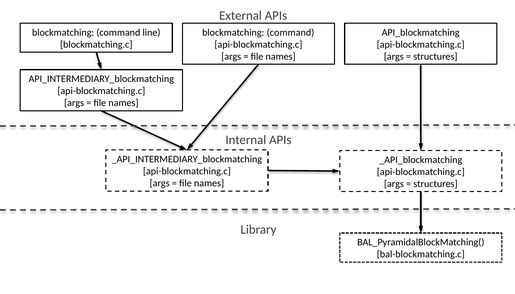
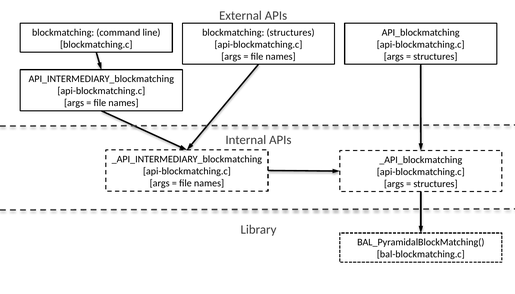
command at (291, 32): command -> structures
